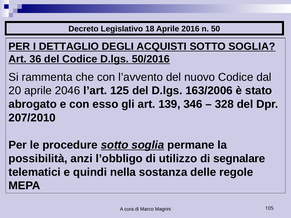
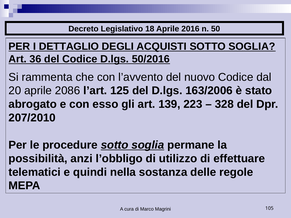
2046: 2046 -> 2086
346: 346 -> 223
segnalare: segnalare -> effettuare
